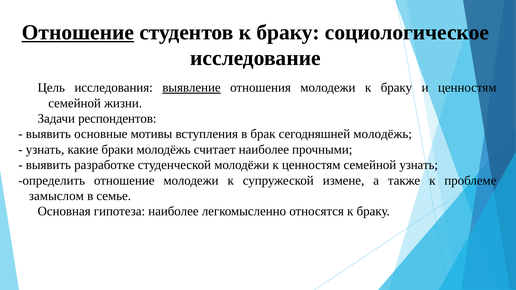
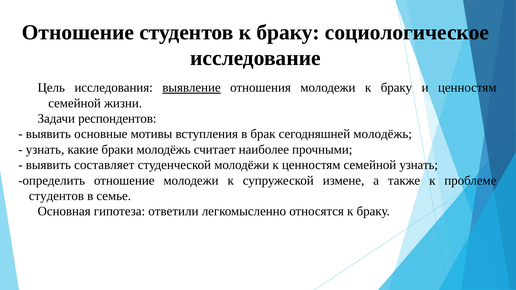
Отношение at (78, 32) underline: present -> none
разработке: разработке -> составляет
замыслом at (56, 196): замыслом -> студентов
гипотеза наиболее: наиболее -> ответили
